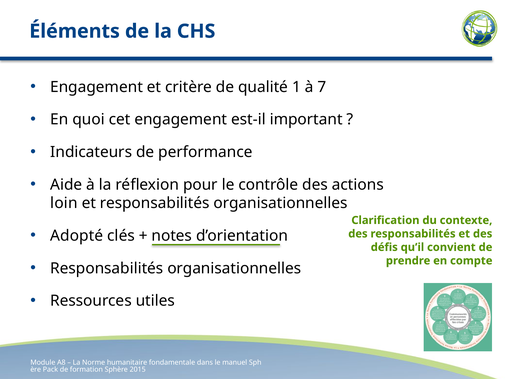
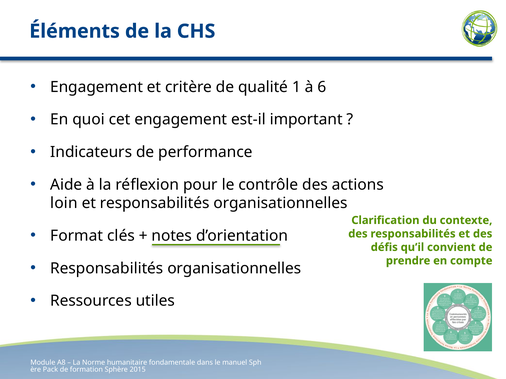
7: 7 -> 6
Adopté: Adopté -> Format
